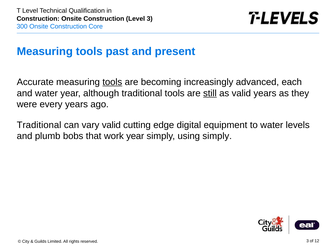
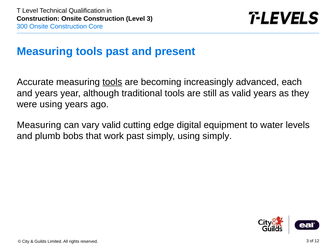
and water: water -> years
still underline: present -> none
were every: every -> using
Traditional at (39, 125): Traditional -> Measuring
work year: year -> past
